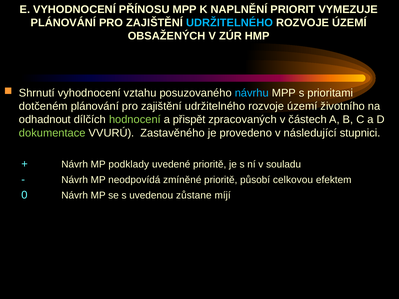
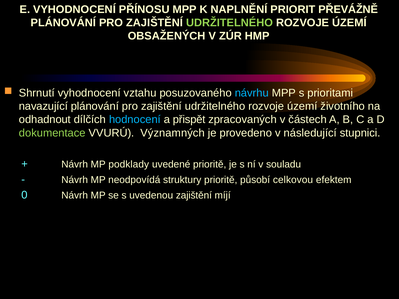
VYMEZUJE: VYMEZUJE -> PŘEVÁŽNĚ
UDRŽITELNÉHO at (229, 23) colour: light blue -> light green
dotčeném: dotčeném -> navazující
hodnocení colour: light green -> light blue
Zastavěného: Zastavěného -> Významných
zmíněné: zmíněné -> struktury
uvedenou zůstane: zůstane -> zajištění
